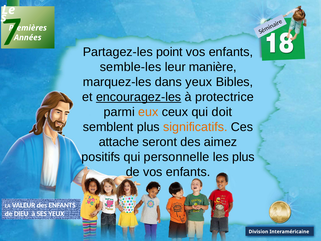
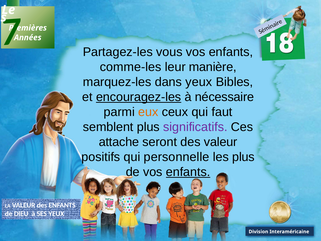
point: point -> vous
semble-les: semble-les -> comme-les
protectrice: protectrice -> nécessaire
doit: doit -> faut
significatifs colour: orange -> purple
des aimez: aimez -> valeur
enfants at (188, 172) underline: none -> present
